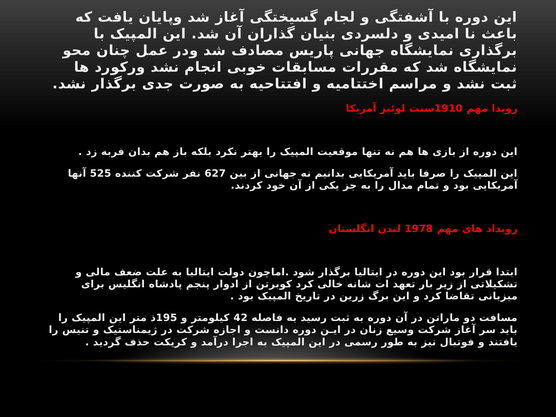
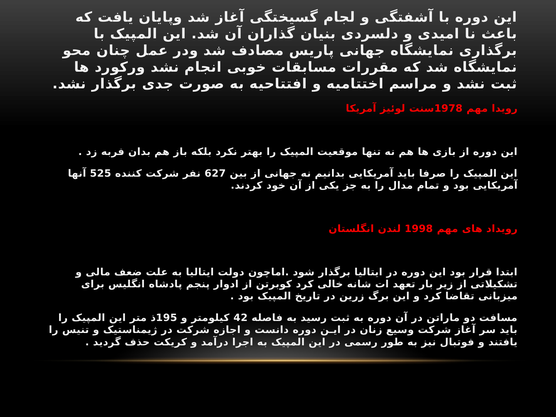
1910: 1910 -> 1978
1978: 1978 -> 1998
